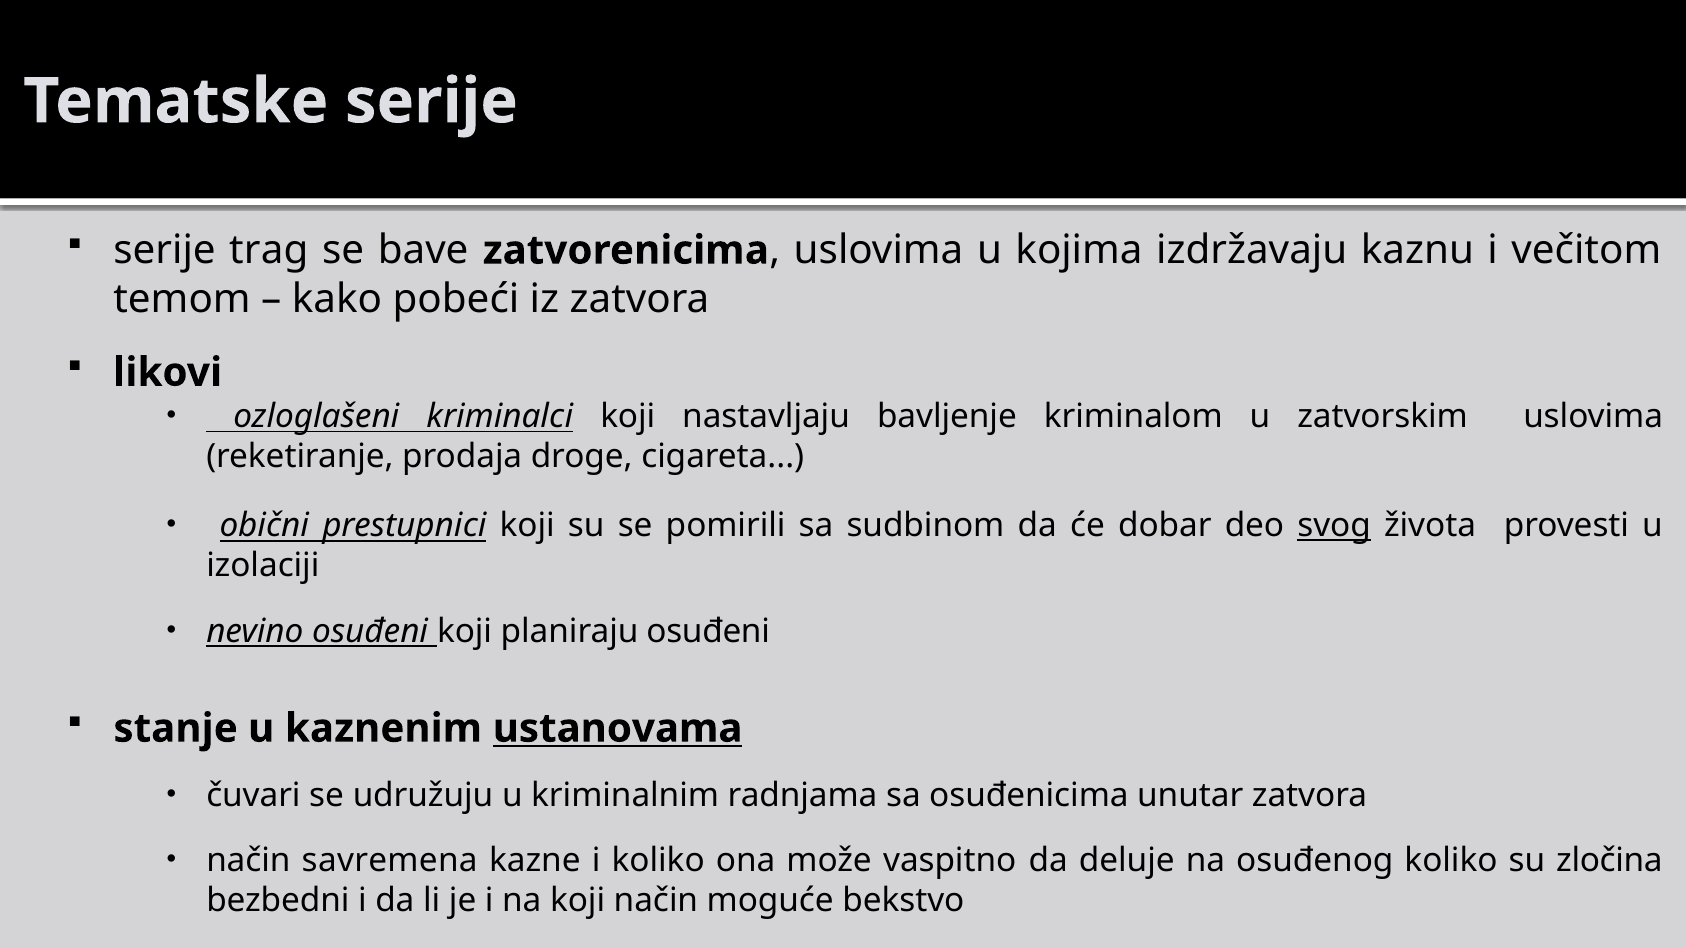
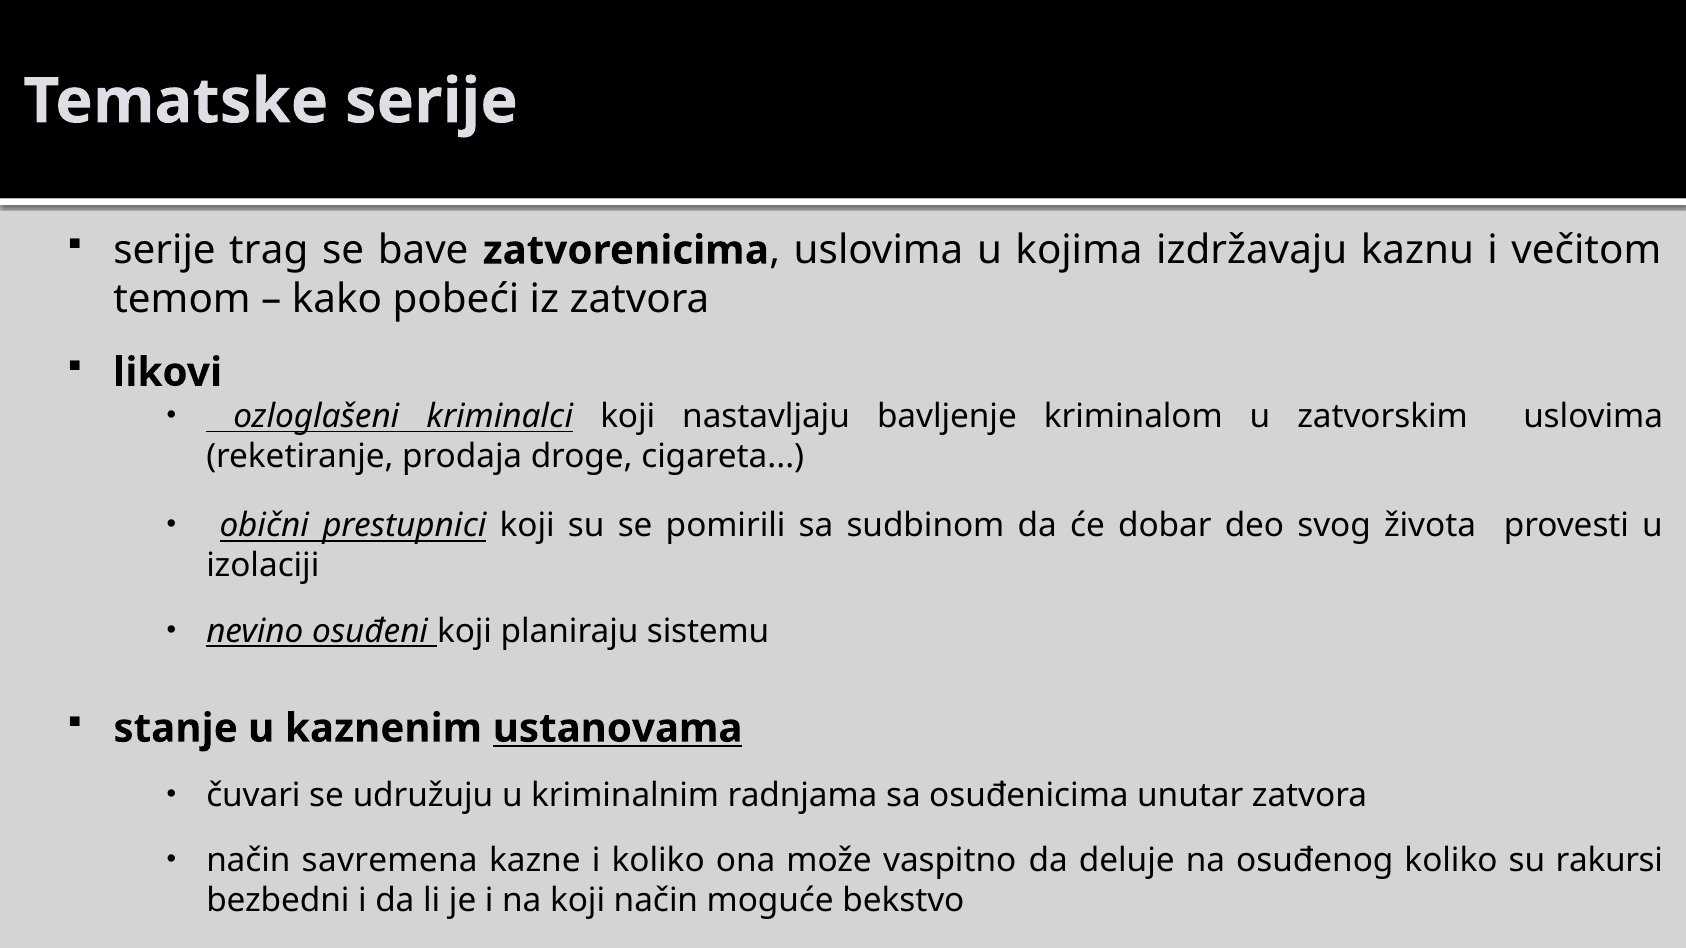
svog underline: present -> none
planiraju osuđeni: osuđeni -> sistemu
zločina: zločina -> rakursi
